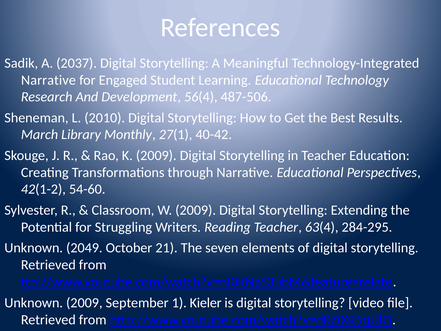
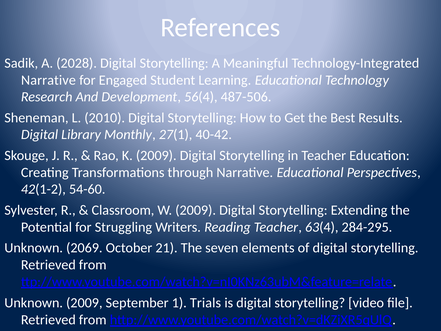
2037: 2037 -> 2028
March at (40, 135): March -> Digital
2049: 2049 -> 2069
Kieler: Kieler -> Trials
